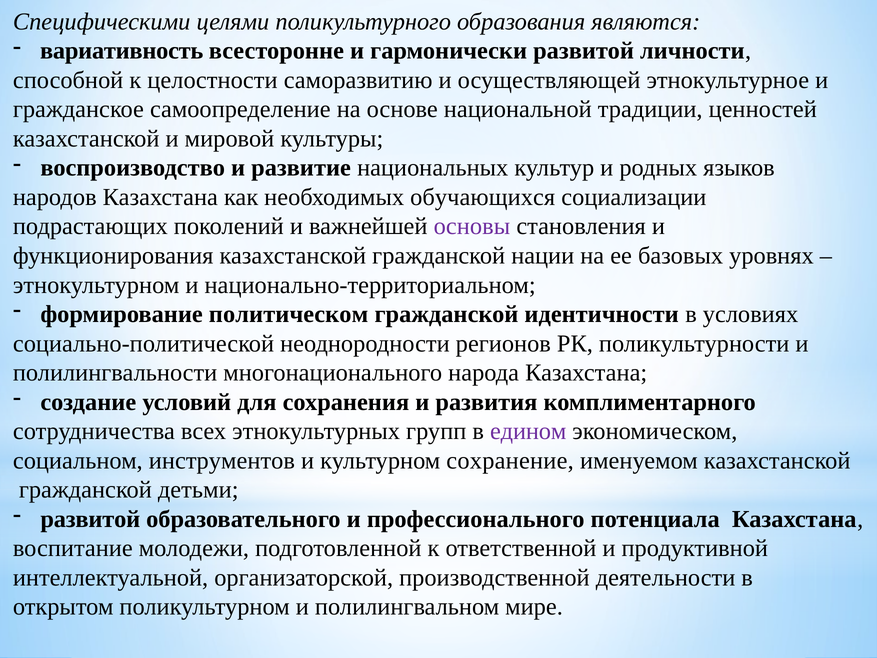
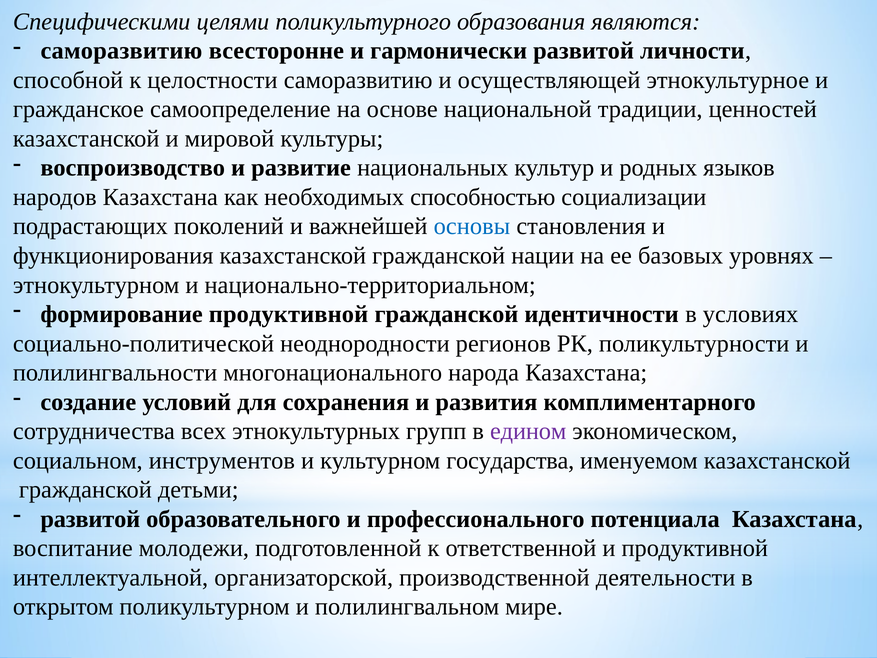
вариативность at (122, 51): вариативность -> саморазвитию
обучающихся: обучающихся -> способностью
основы colour: purple -> blue
формирование политическом: политическом -> продуктивной
сохранение: сохранение -> государства
